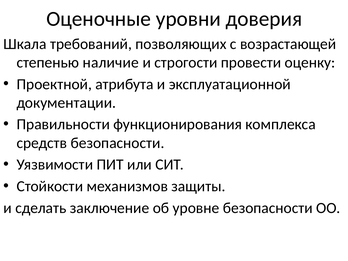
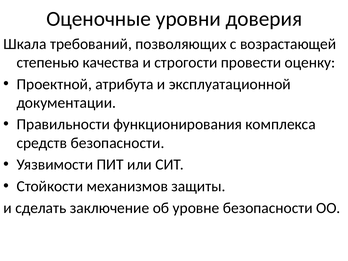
наличие: наличие -> качества
